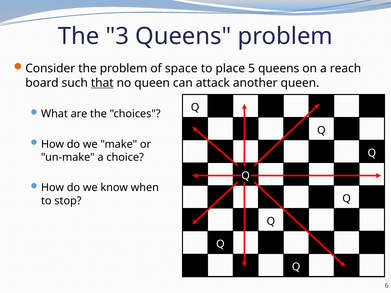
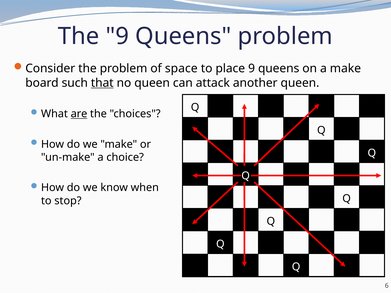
The 3: 3 -> 9
place 5: 5 -> 9
a reach: reach -> make
are underline: none -> present
